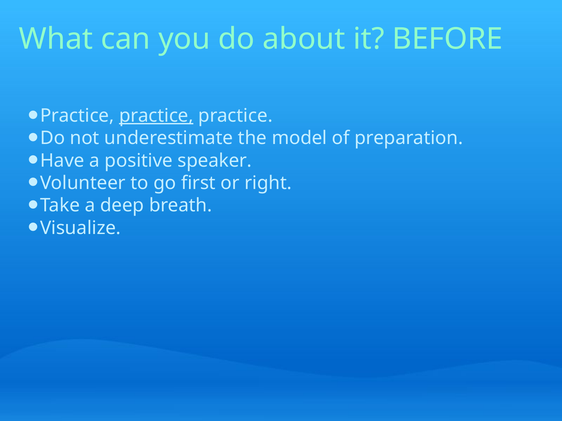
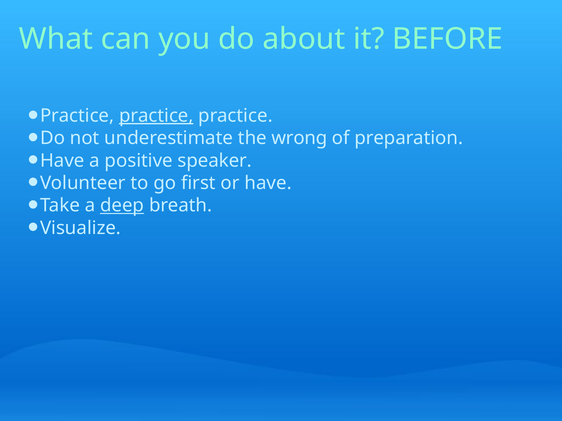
model: model -> wrong
or right: right -> have
deep underline: none -> present
